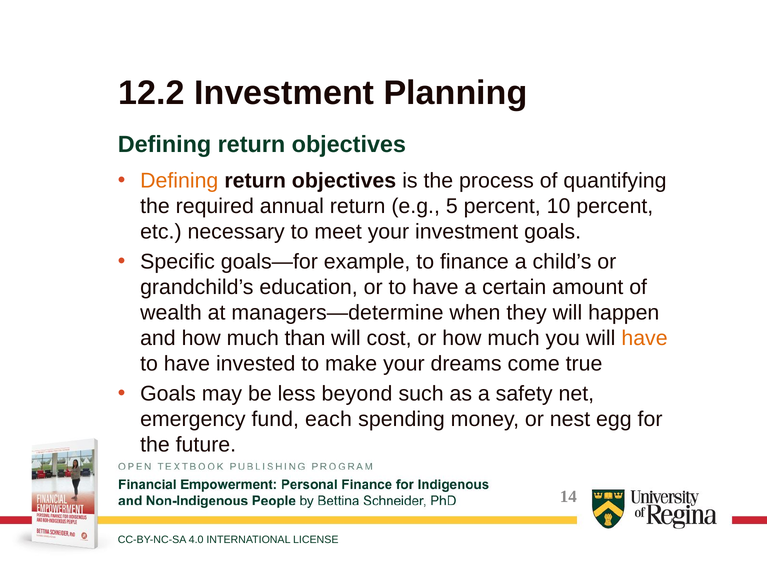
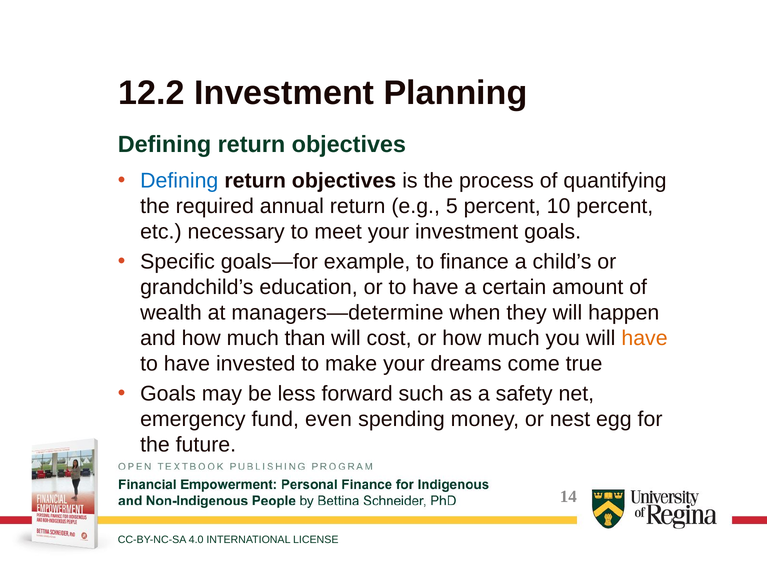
Defining at (179, 181) colour: orange -> blue
beyond: beyond -> forward
each: each -> even
